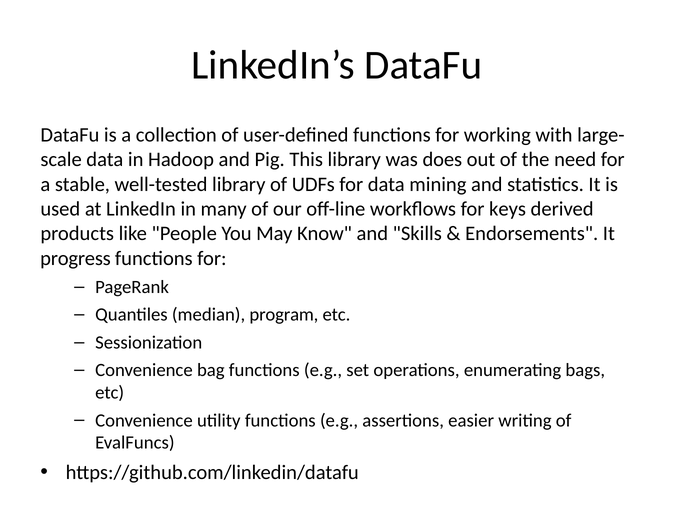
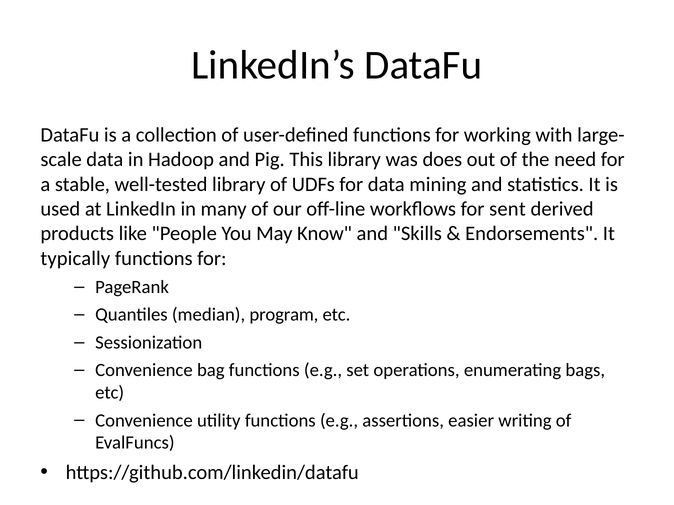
keys: keys -> sent
progress: progress -> typically
